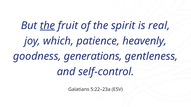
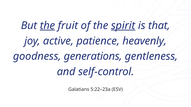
spirit underline: none -> present
real: real -> that
which: which -> active
